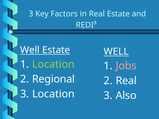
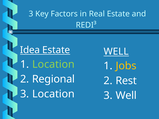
Well at (30, 50): Well -> Idea
Jobs colour: pink -> yellow
Real at (126, 81): Real -> Rest
3 Also: Also -> Well
